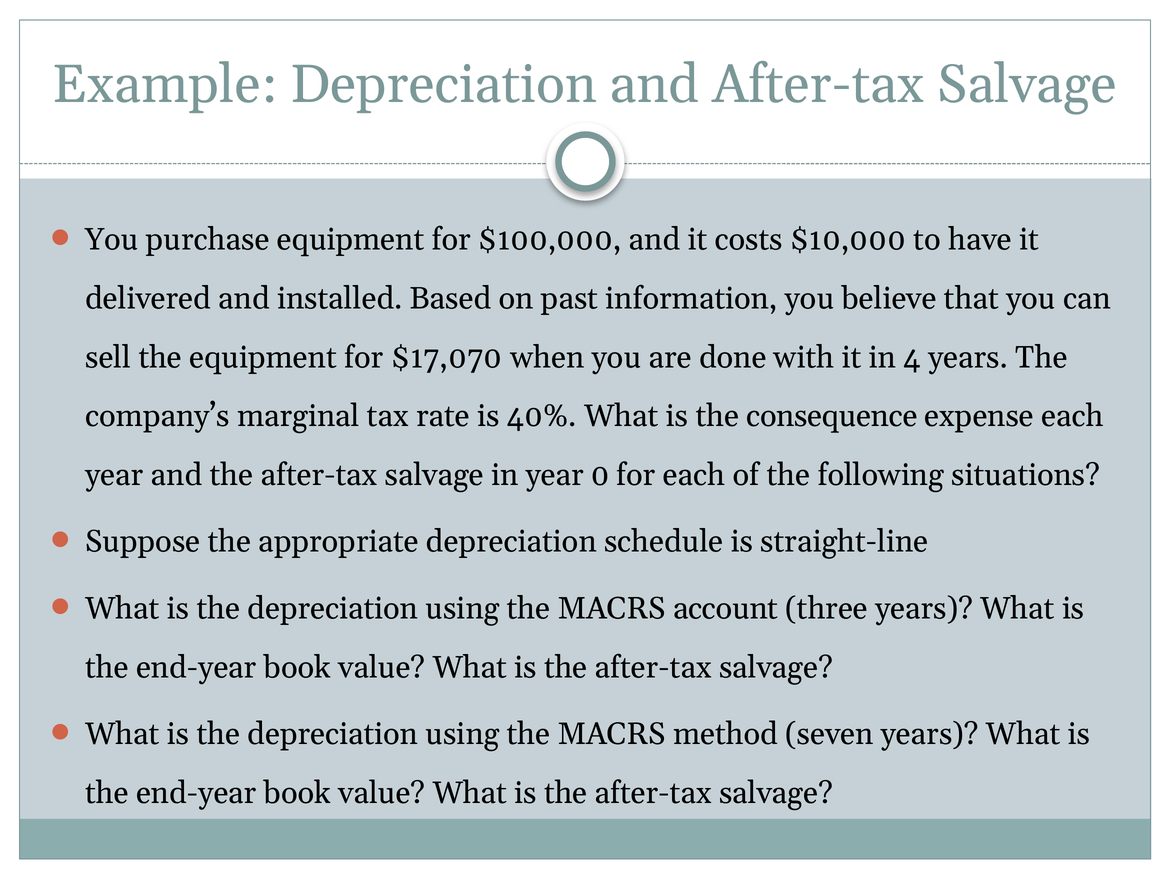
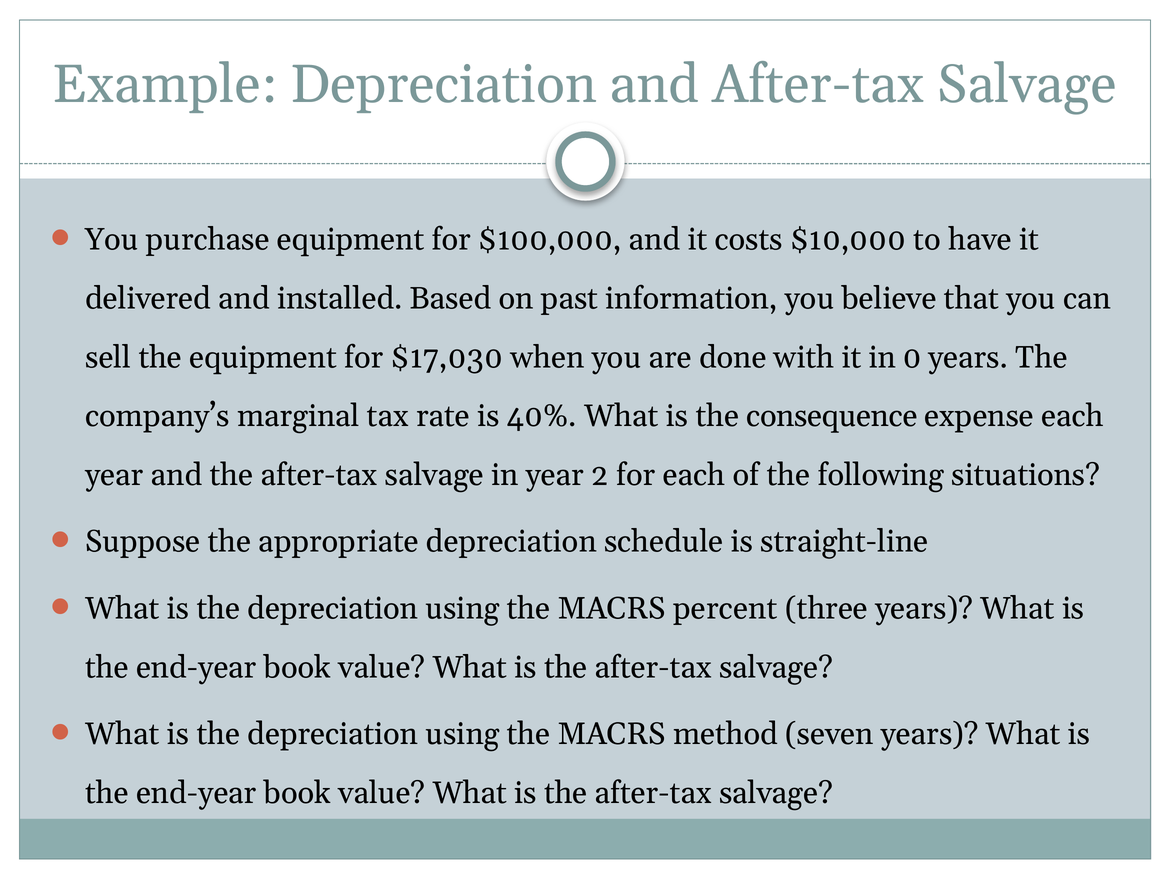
$17,070: $17,070 -> $17,030
4: 4 -> 0
0: 0 -> 2
account: account -> percent
